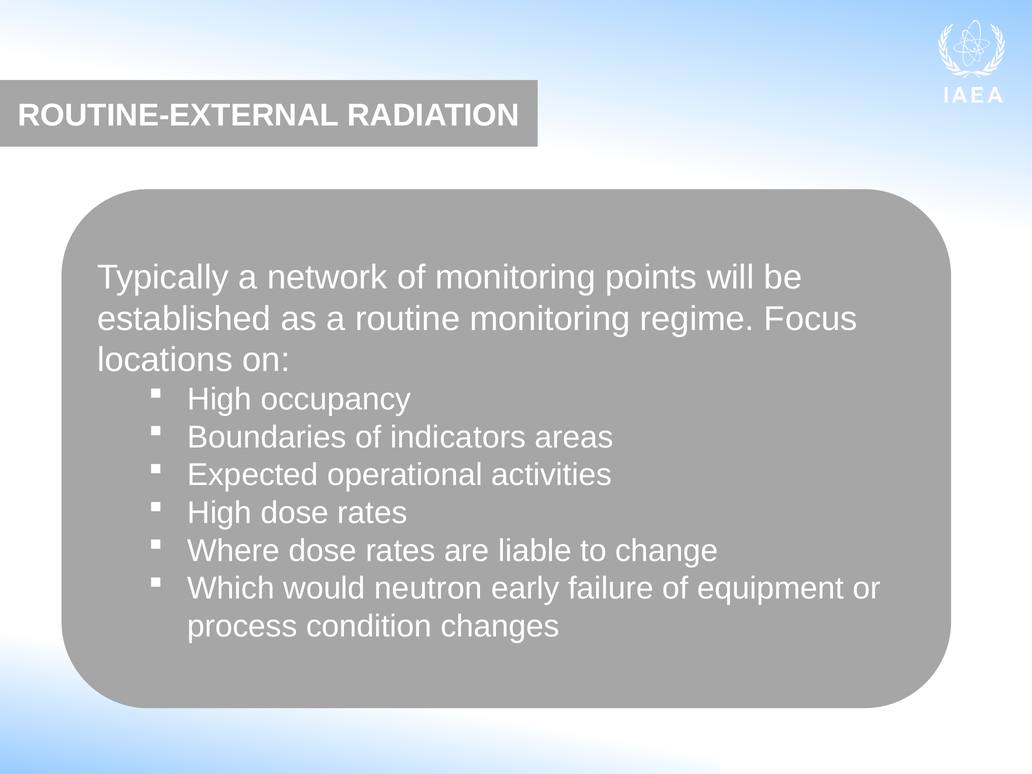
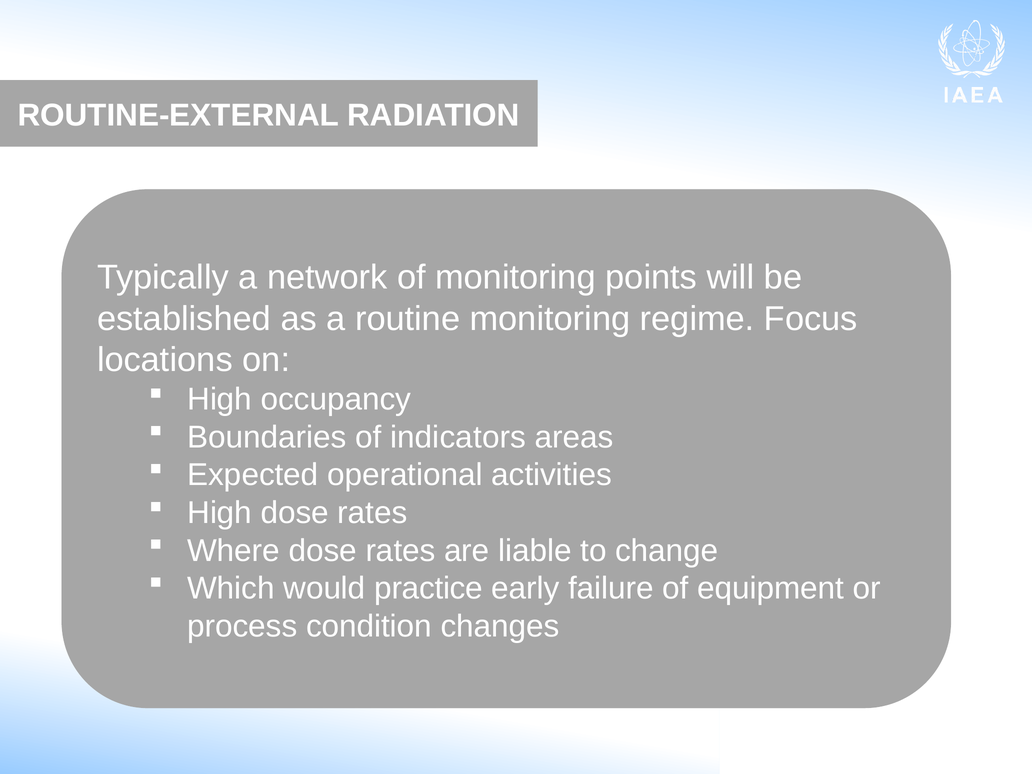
neutron: neutron -> practice
